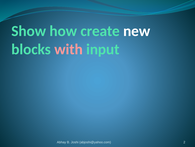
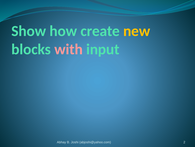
new colour: white -> yellow
